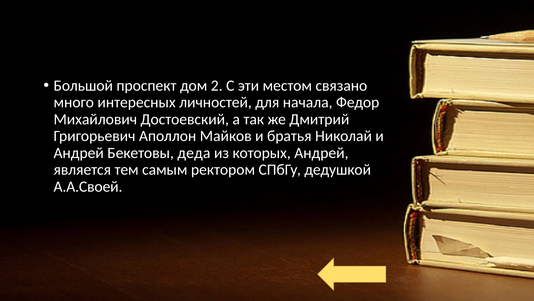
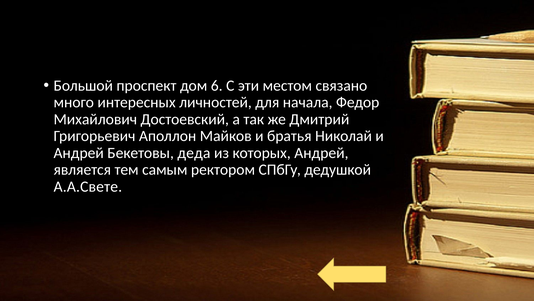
2: 2 -> 6
А.А.Своей: А.А.Своей -> А.А.Свете
